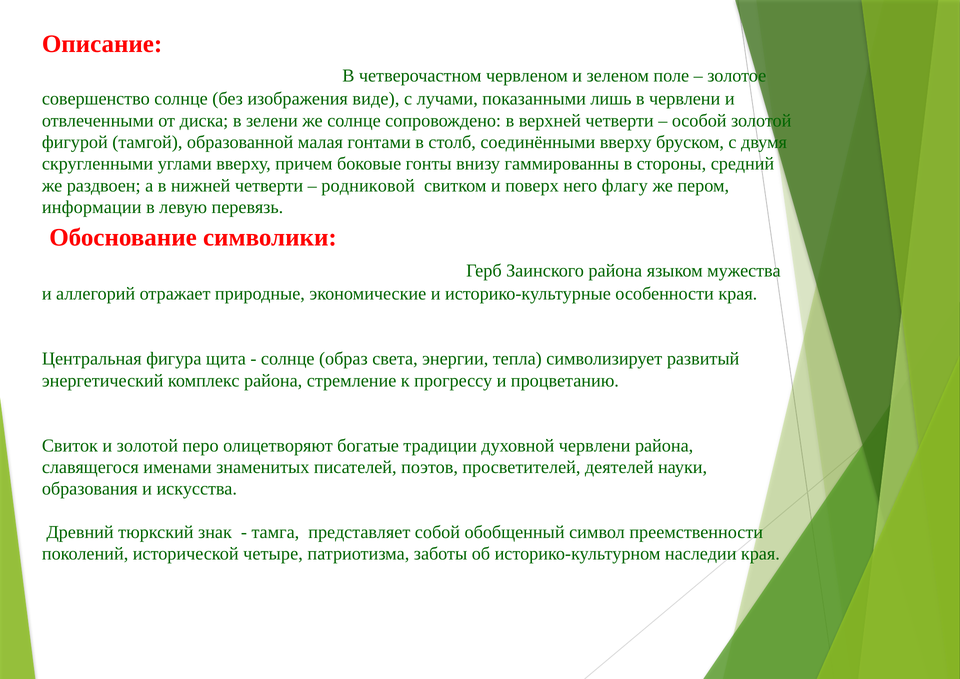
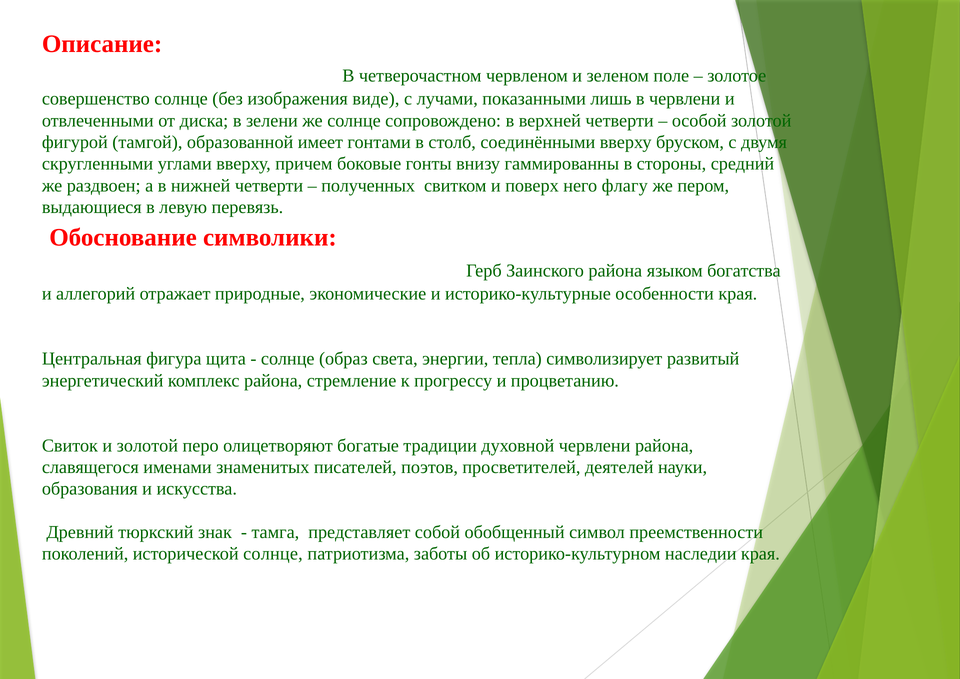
малая: малая -> имеет
родниковой: родниковой -> полученных
информации: информации -> выдающиеся
мужества: мужества -> богатства
исторической четыре: четыре -> солнце
